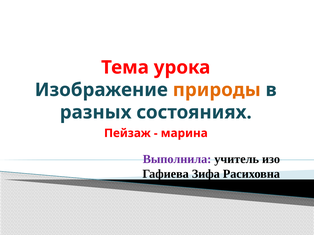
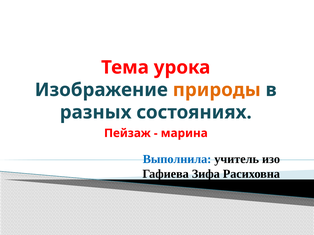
Выполнила colour: purple -> blue
